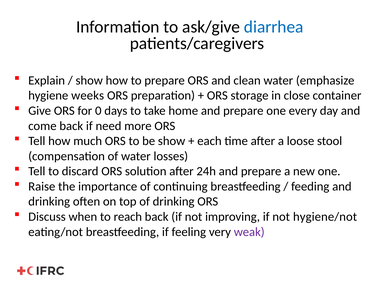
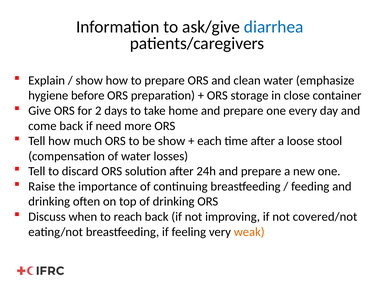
weeks: weeks -> before
0: 0 -> 2
hygiene/not: hygiene/not -> covered/not
weak colour: purple -> orange
